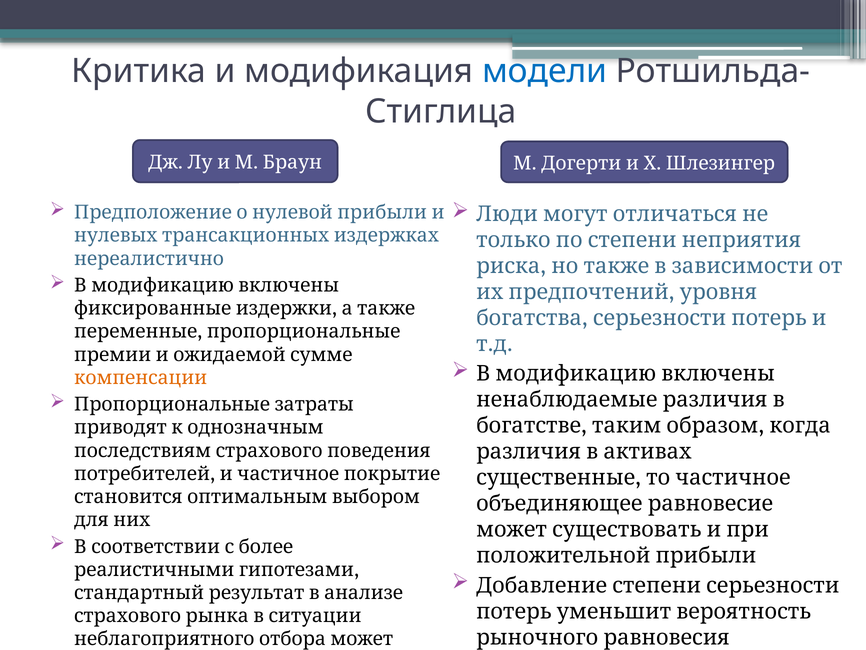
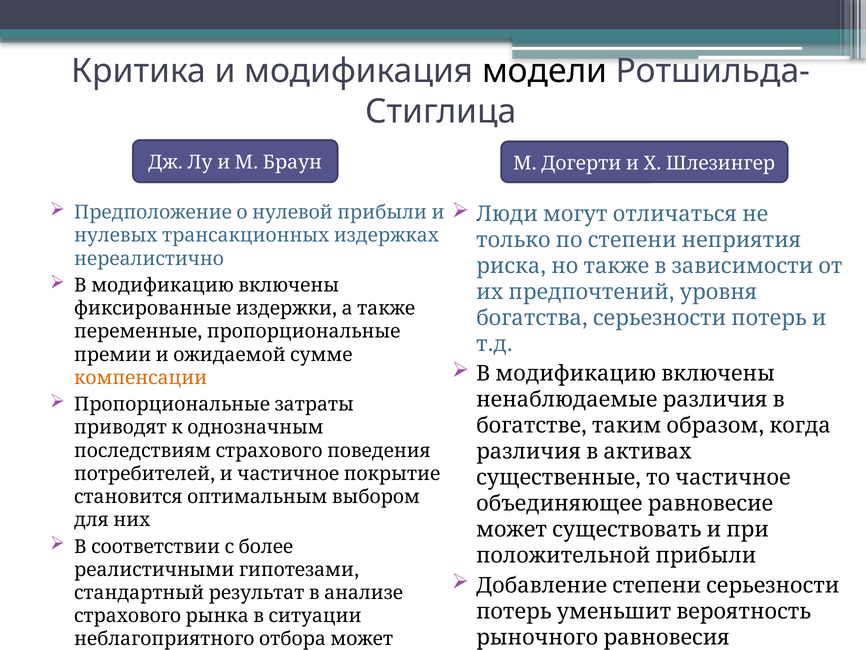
модели colour: blue -> black
